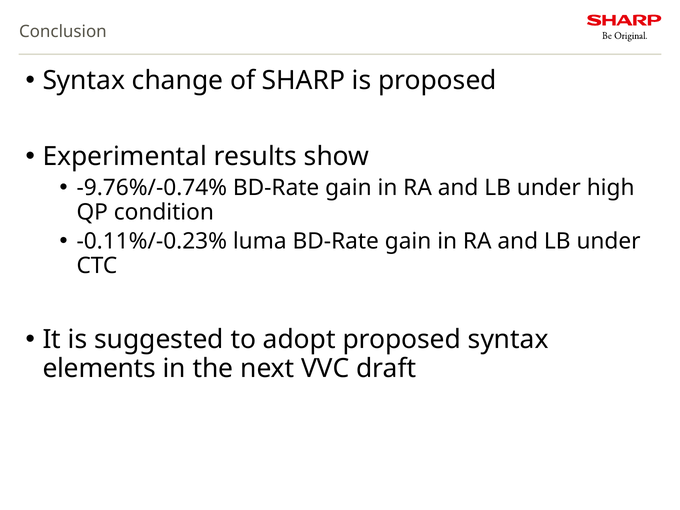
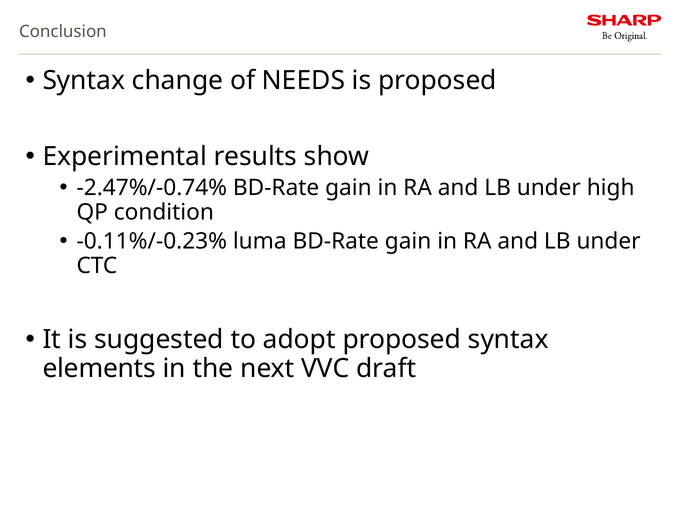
SHARP: SHARP -> NEEDS
-9.76%/-0.74%: -9.76%/-0.74% -> -2.47%/-0.74%
